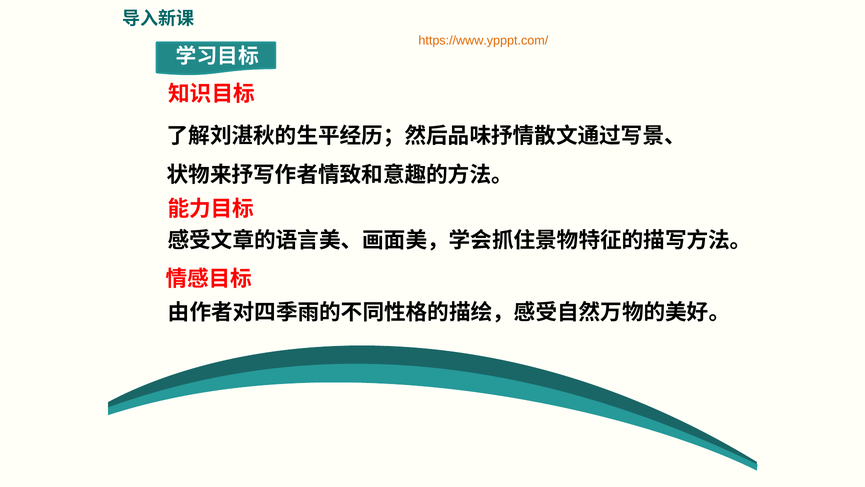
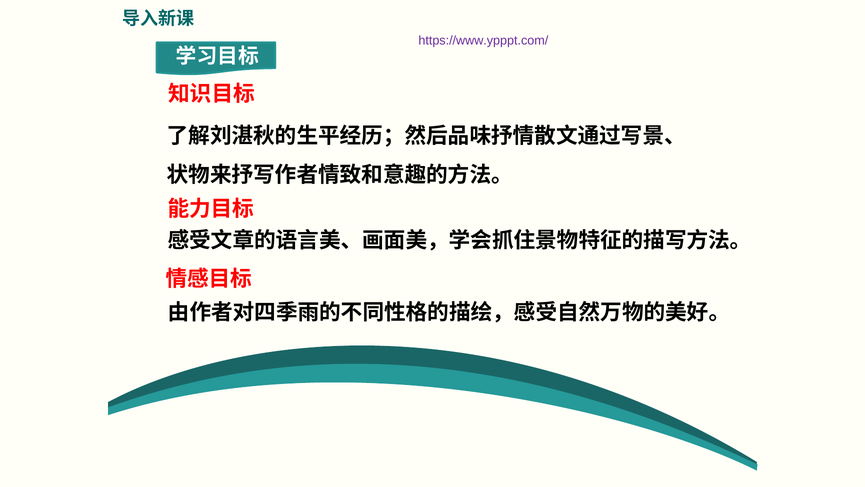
https://www.ypppt.com/ colour: orange -> purple
